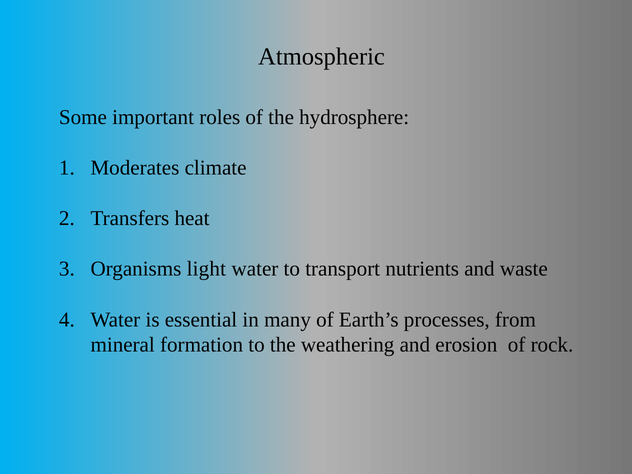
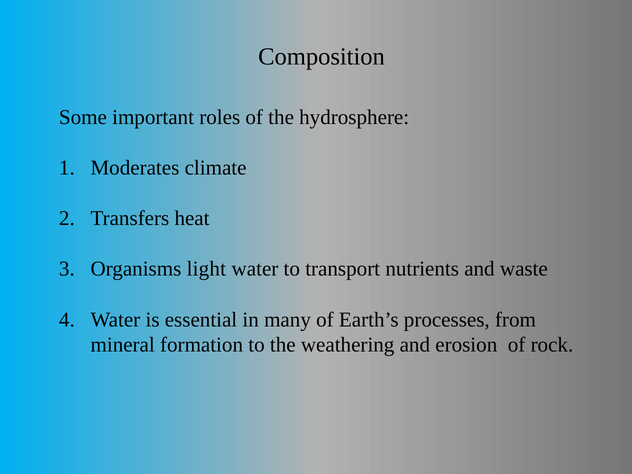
Atmospheric: Atmospheric -> Composition
